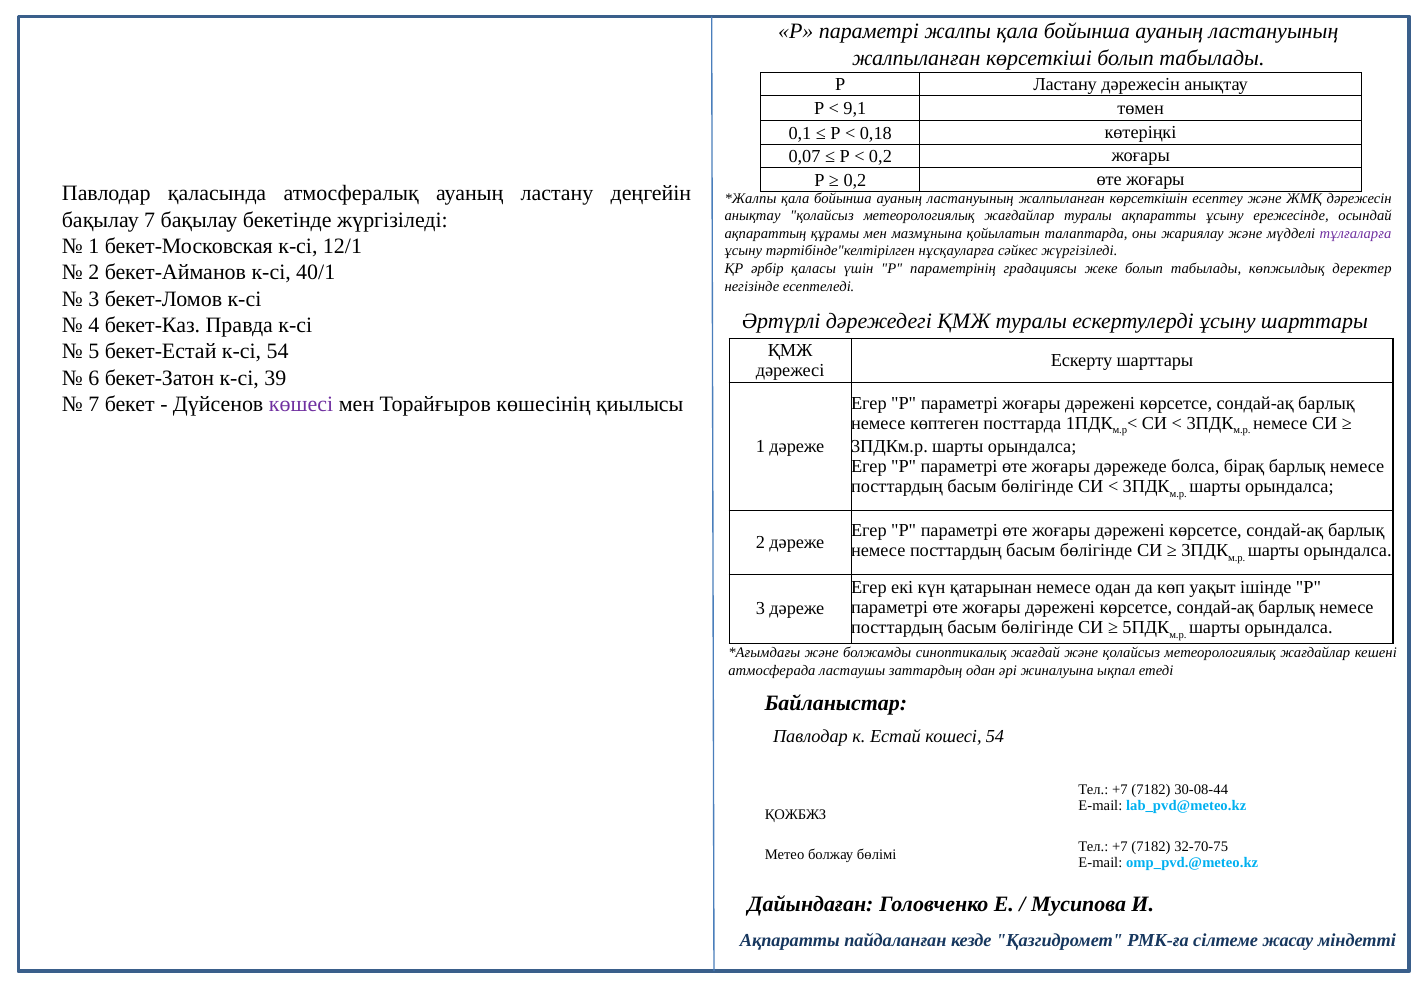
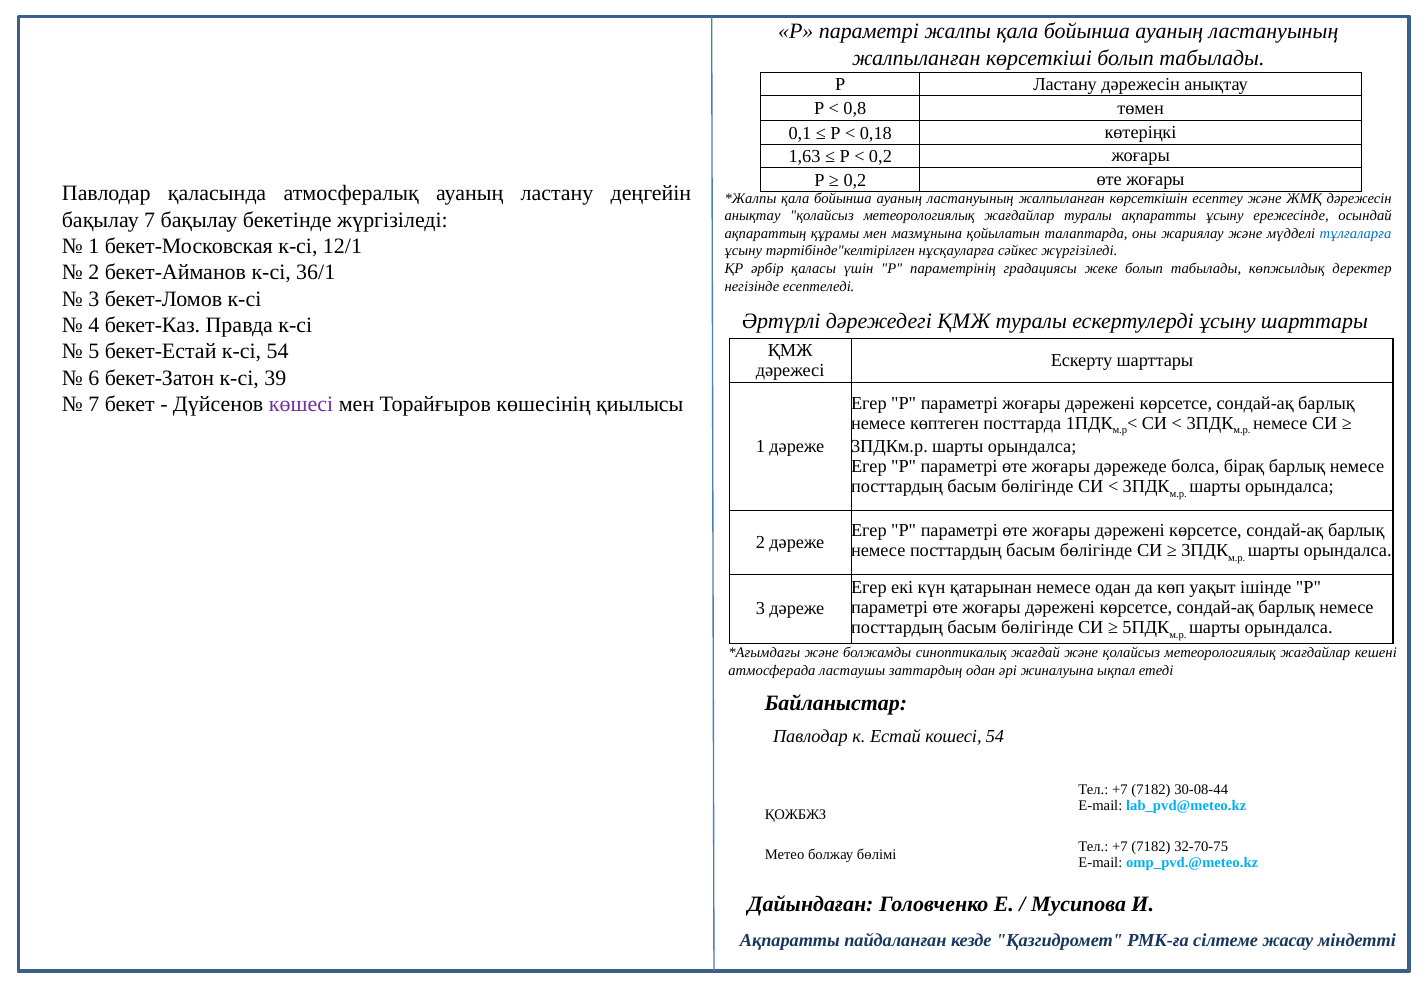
9,1: 9,1 -> 0,8
0,07: 0,07 -> 1,63
тұлғаларға colour: purple -> blue
40/1: 40/1 -> 36/1
